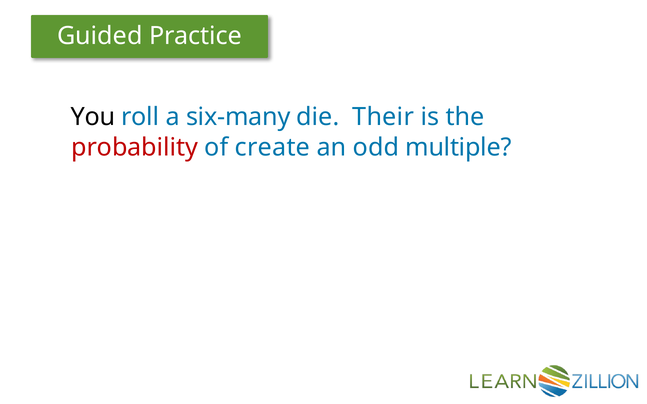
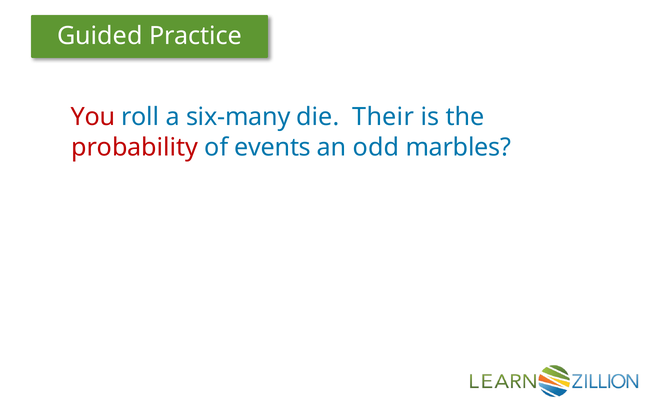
You colour: black -> red
create: create -> events
multiple: multiple -> marbles
